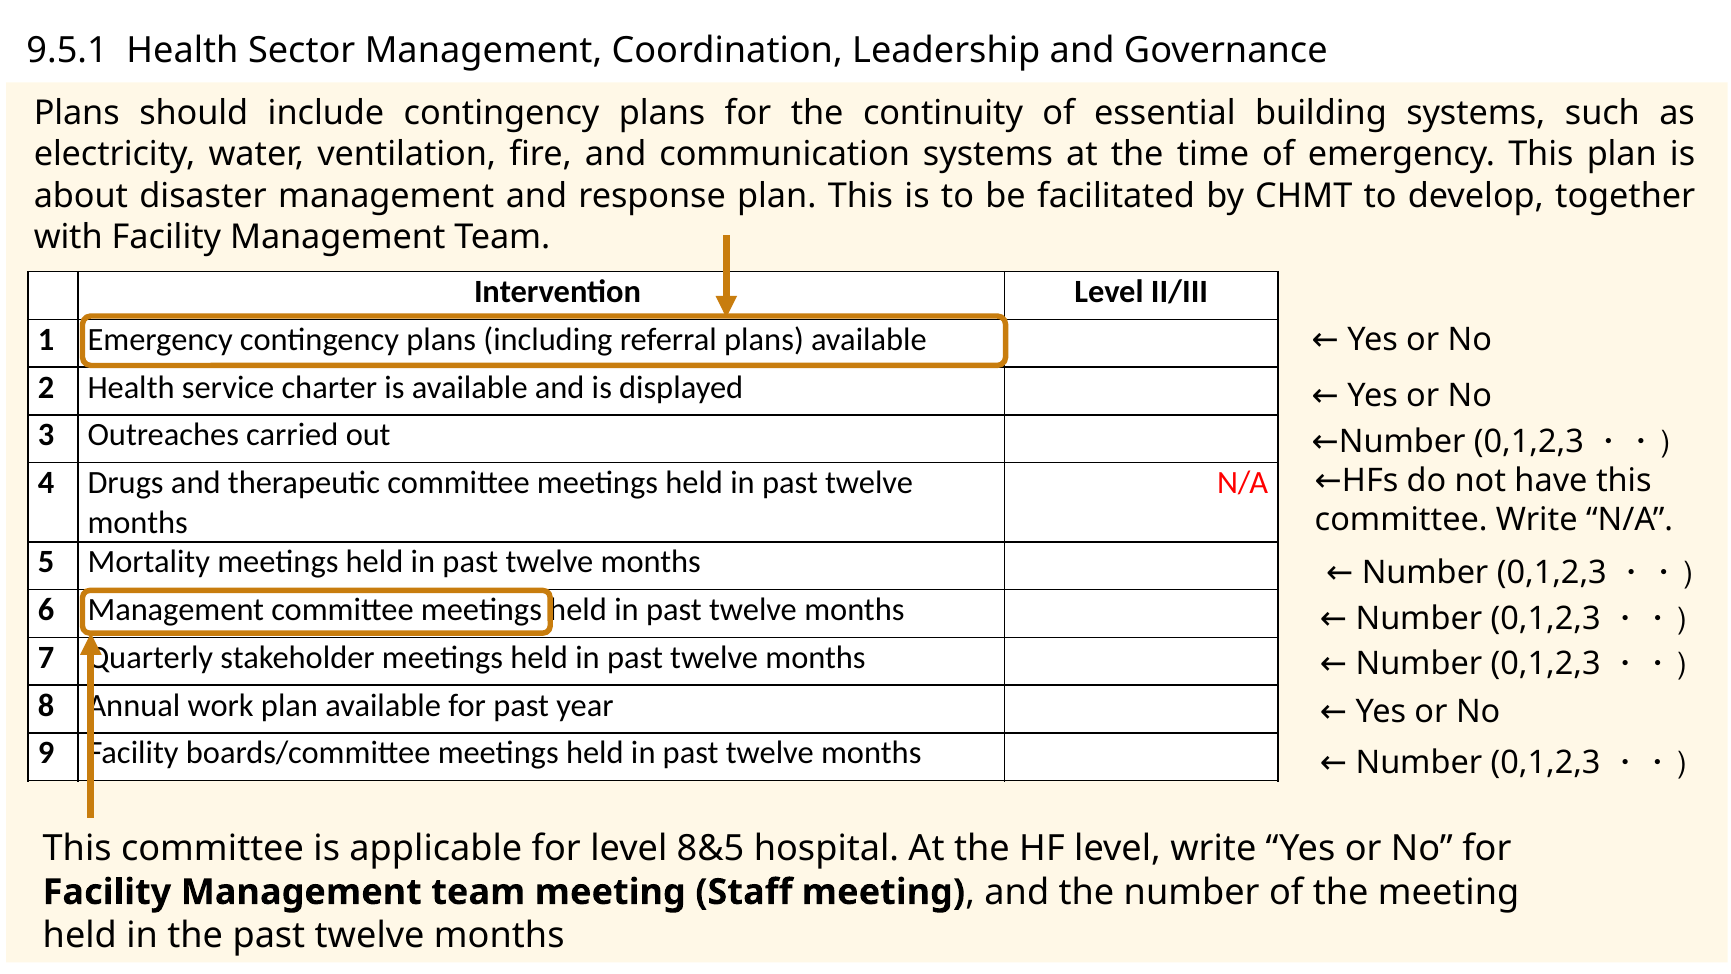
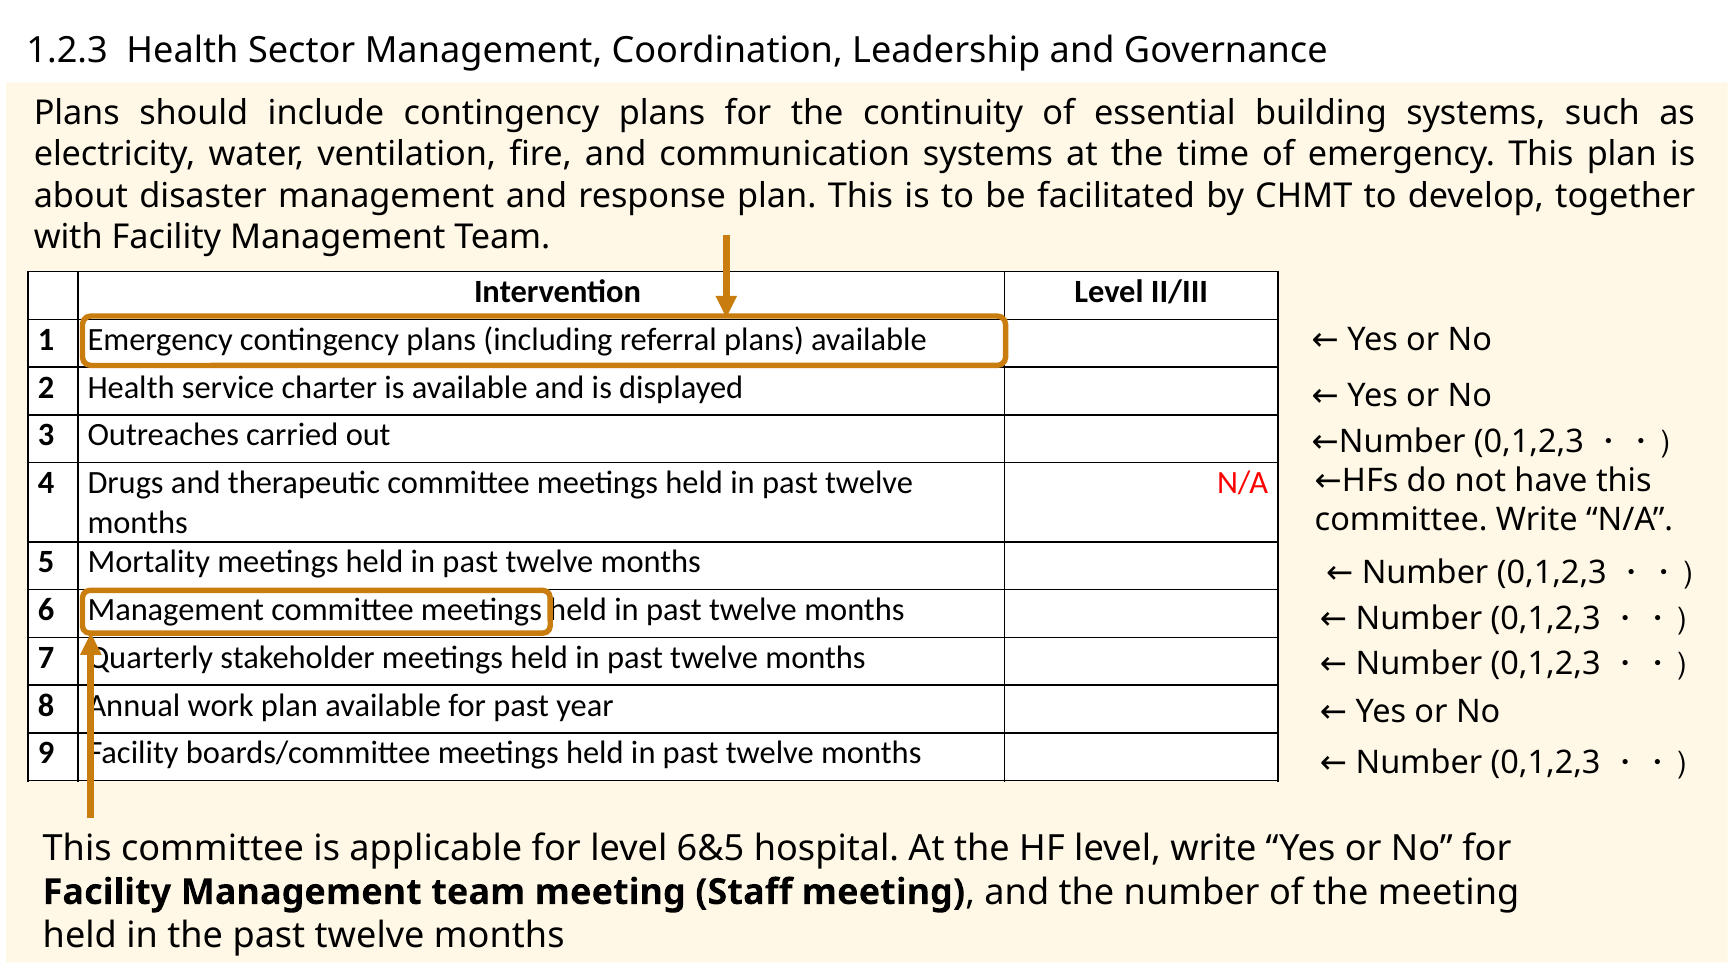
9.5.1: 9.5.1 -> 1.2.3
8&5: 8&5 -> 6&5
